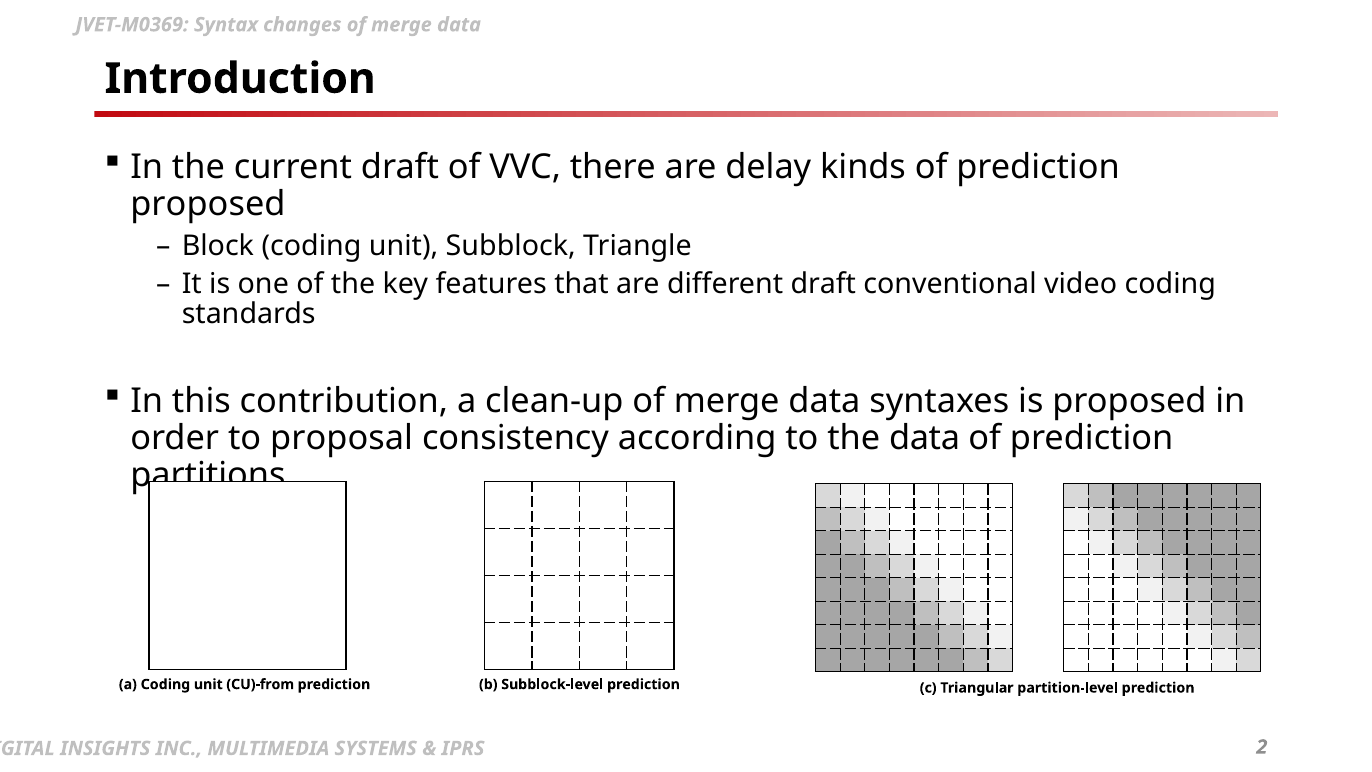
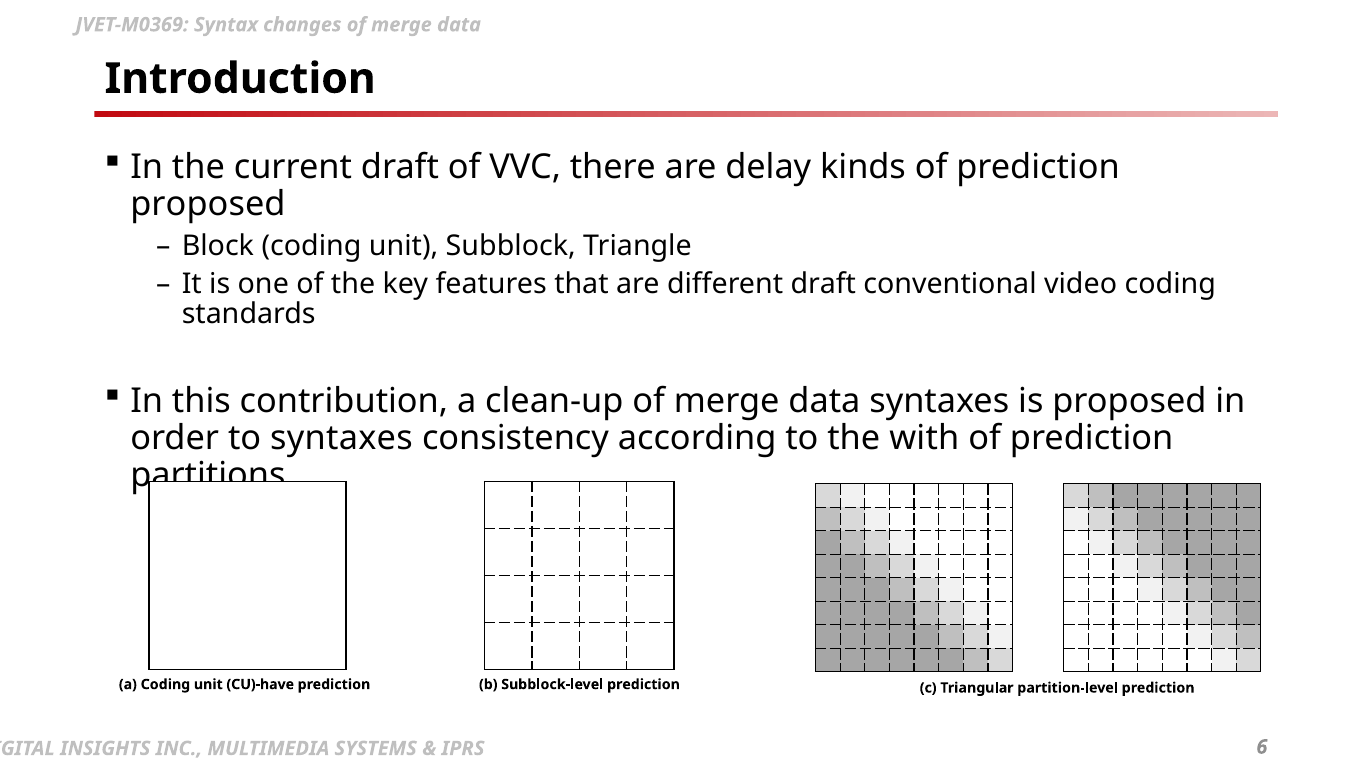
to proposal: proposal -> syntaxes
the data: data -> with
CU)-from: CU)-from -> CU)-have
2: 2 -> 6
